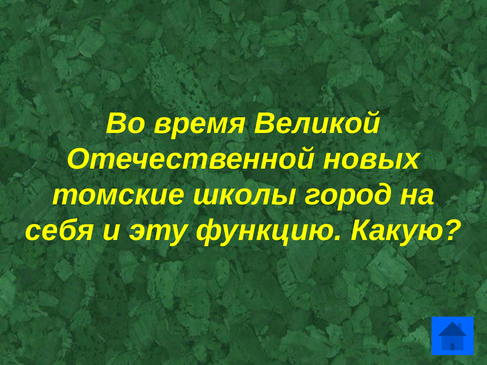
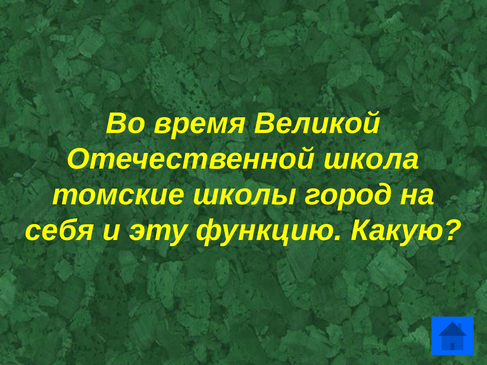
новых: новых -> школа
